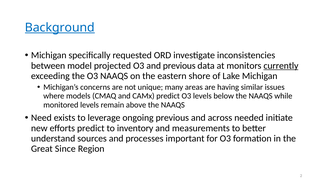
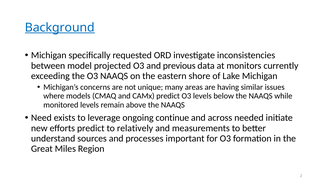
currently underline: present -> none
ongoing previous: previous -> continue
inventory: inventory -> relatively
Since: Since -> Miles
